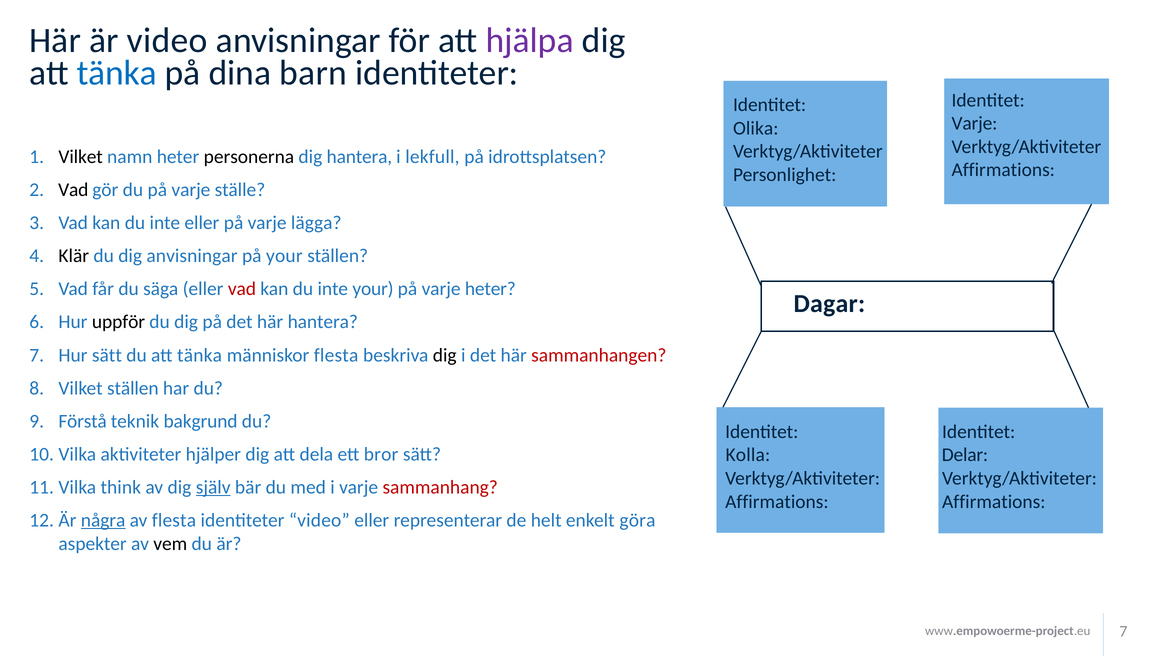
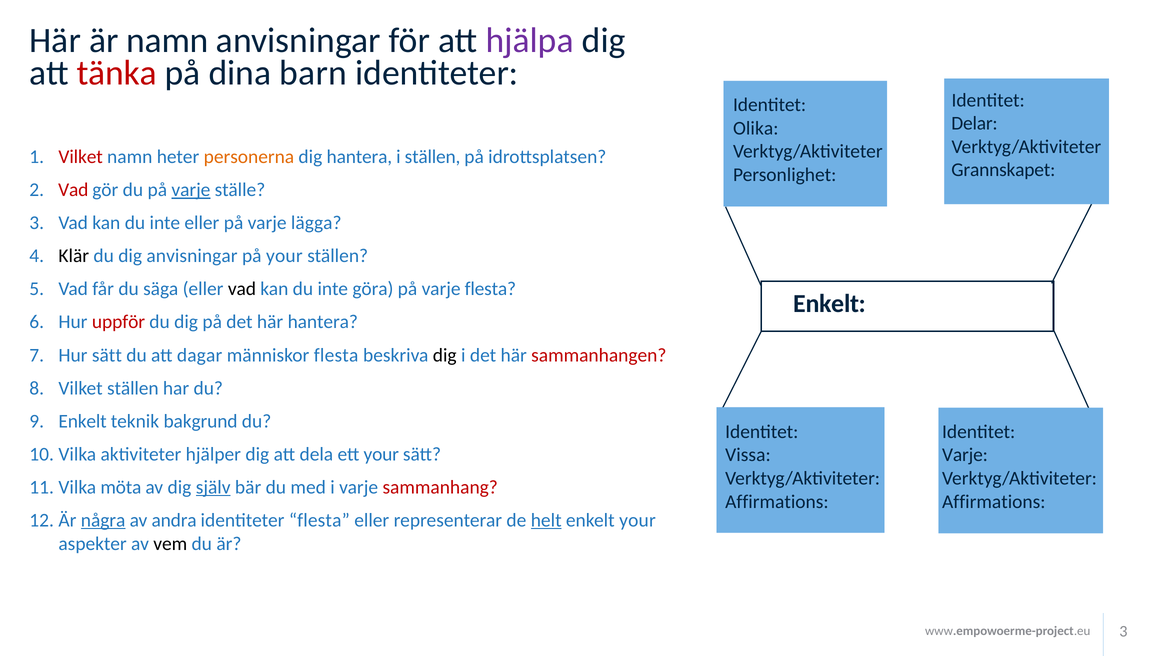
är video: video -> namn
tänka at (117, 73) colour: blue -> red
Varje at (974, 123): Varje -> Delar
Vilket at (81, 157) colour: black -> red
personerna colour: black -> orange
i lekfull: lekfull -> ställen
Affirmations at (1003, 170): Affirmations -> Grannskapet
Vad at (73, 190) colour: black -> red
varje at (191, 190) underline: none -> present
vad at (242, 289) colour: red -> black
inte your: your -> göra
varje heter: heter -> flesta
Dagar at (829, 304): Dagar -> Enkelt
uppför colour: black -> red
du att tänka: tänka -> dagar
Förstå at (83, 421): Förstå -> Enkelt
ett bror: bror -> your
Kolla: Kolla -> Vissa
Delar at (965, 455): Delar -> Varje
think: think -> möta
av flesta: flesta -> andra
identiteter video: video -> flesta
helt underline: none -> present
enkelt göra: göra -> your
www.empowoerme-project.eu 7: 7 -> 3
